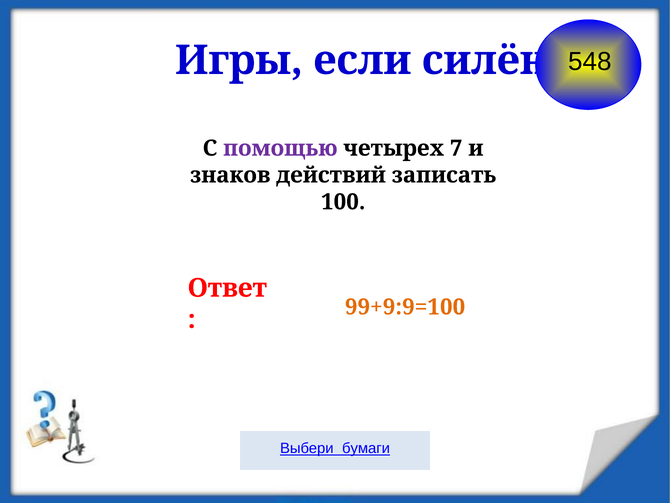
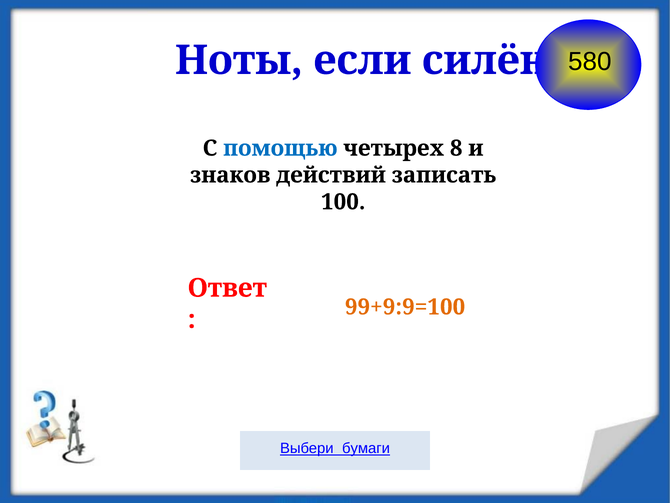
Игры: Игры -> Ноты
548: 548 -> 580
помощью colour: purple -> blue
7: 7 -> 8
